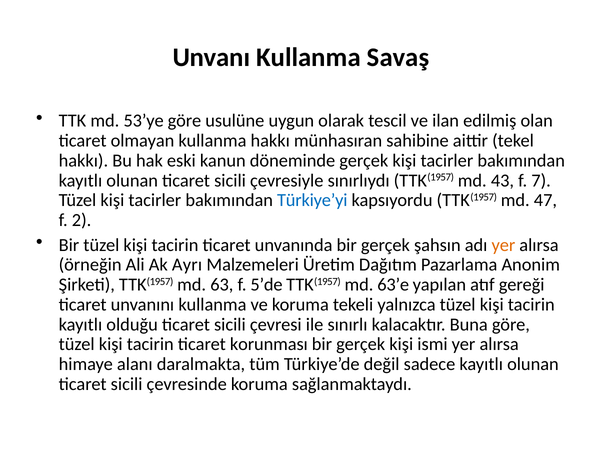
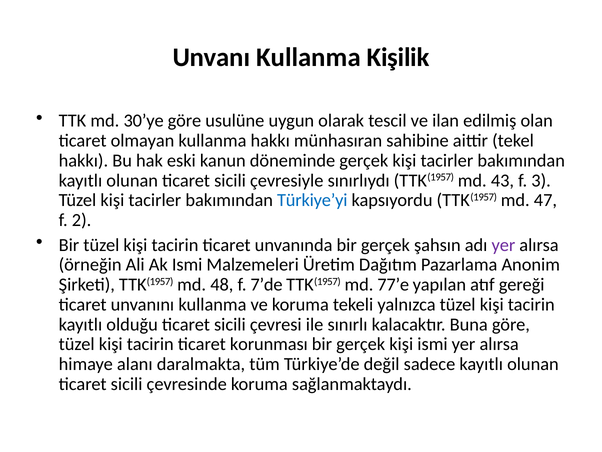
Savaş: Savaş -> Kişilik
53’ye: 53’ye -> 30’ye
7: 7 -> 3
yer at (503, 245) colour: orange -> purple
Ak Ayrı: Ayrı -> Ismi
63: 63 -> 48
5’de: 5’de -> 7’de
63’e: 63’e -> 77’e
